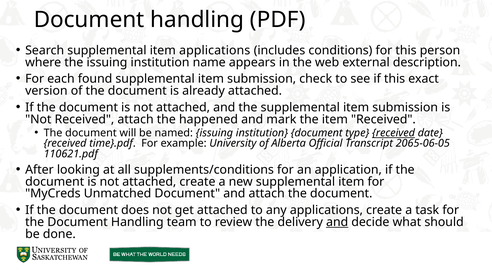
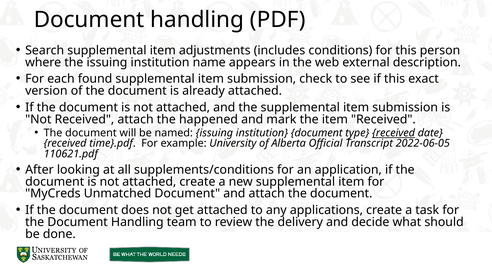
item applications: applications -> adjustments
2065-06-05: 2065-06-05 -> 2022-06-05
and at (337, 222) underline: present -> none
